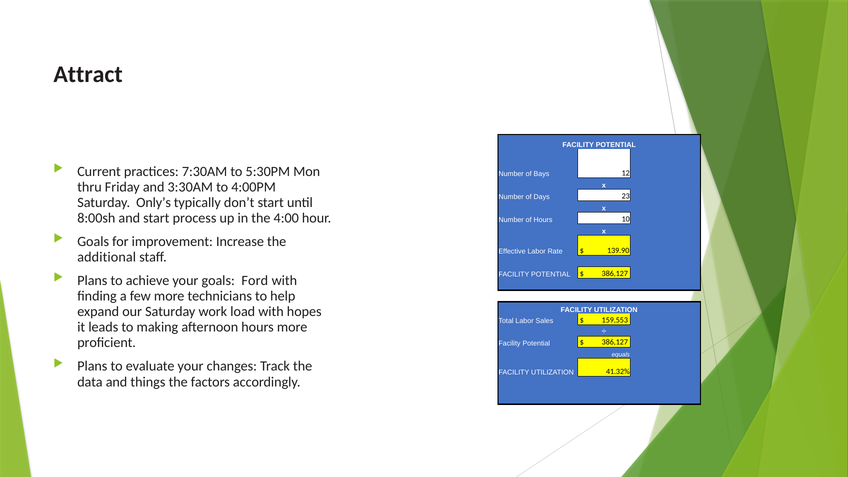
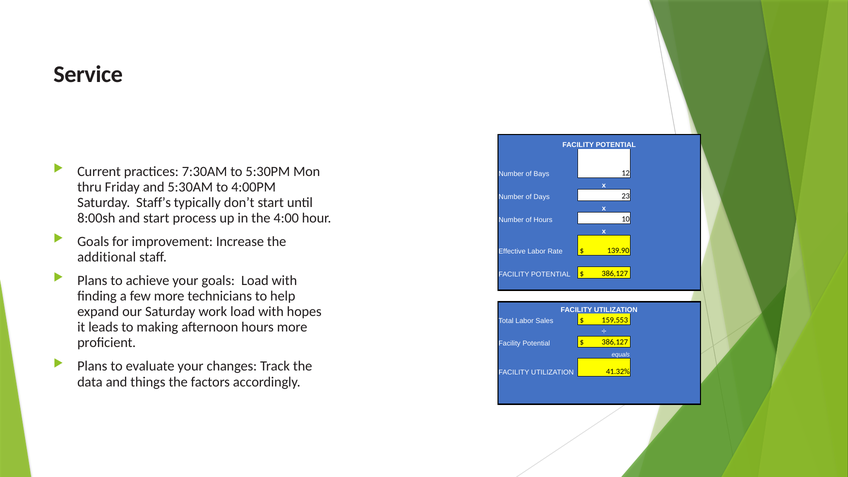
Attract: Attract -> Service
3:30AM: 3:30AM -> 5:30AM
Only’s: Only’s -> Staff’s
goals Ford: Ford -> Load
